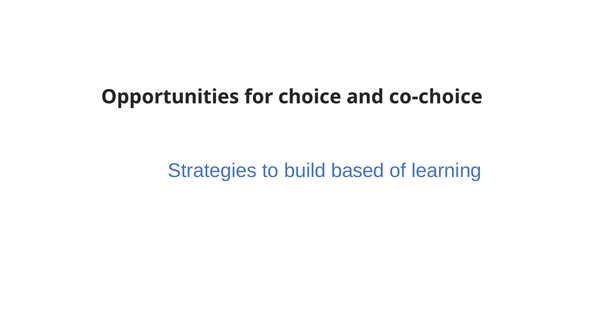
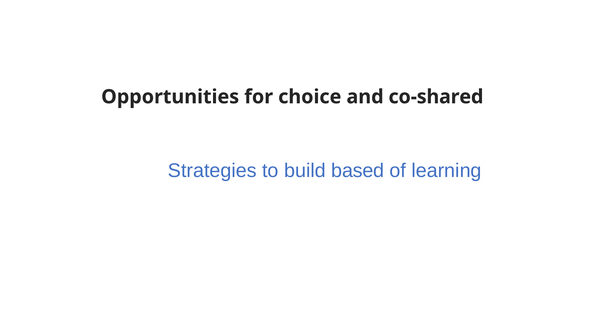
co-choice: co-choice -> co-shared
